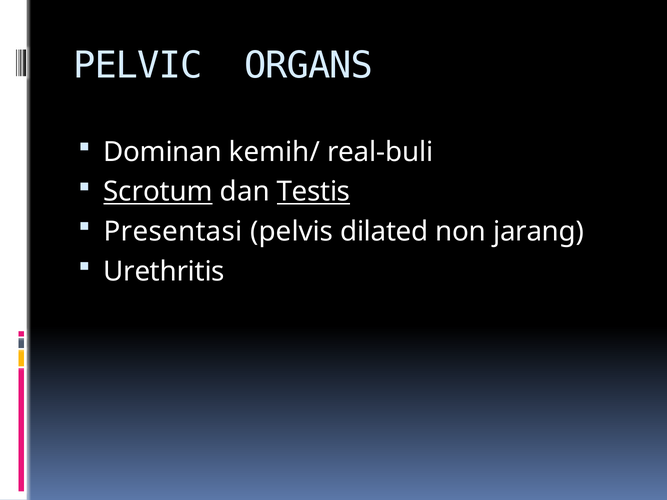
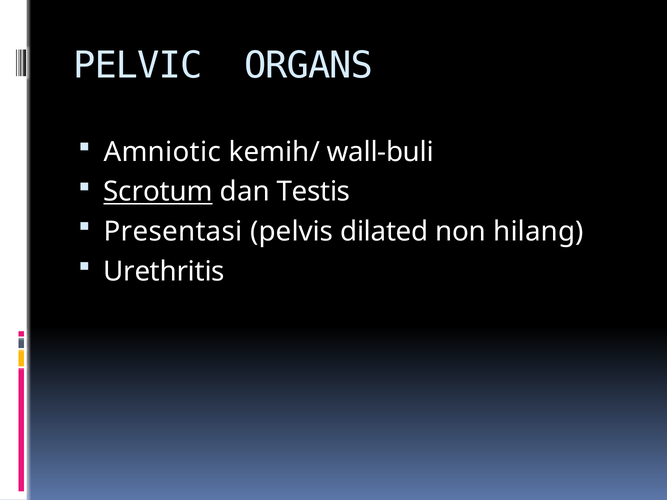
Dominan: Dominan -> Amniotic
real-buli: real-buli -> wall-buli
Testis underline: present -> none
jarang: jarang -> hilang
